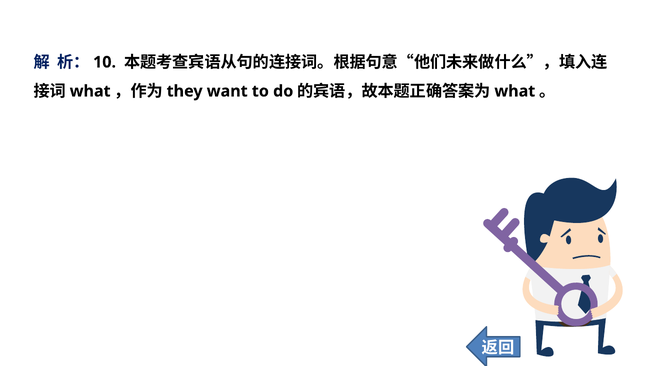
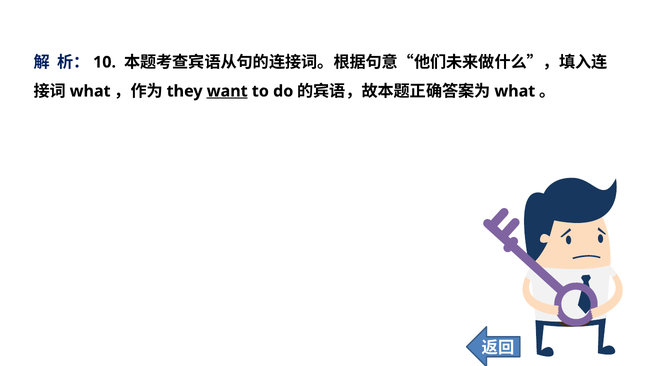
want underline: none -> present
